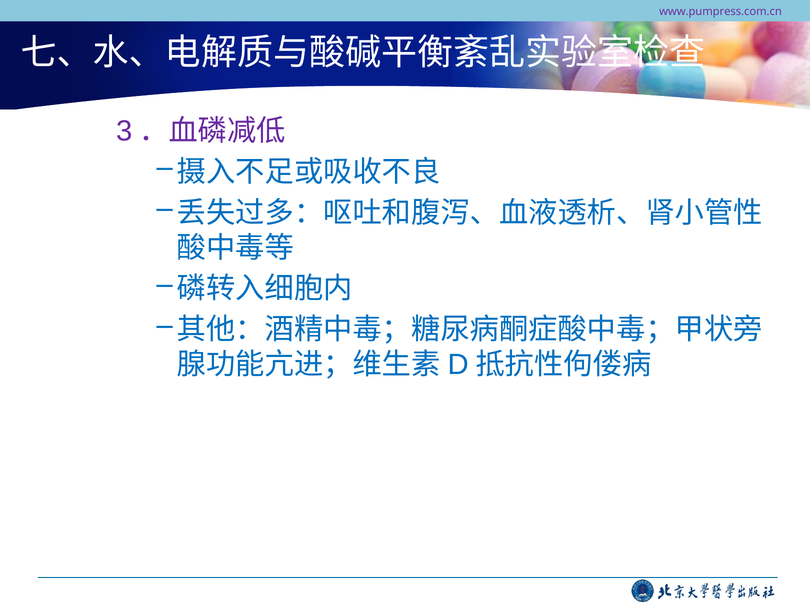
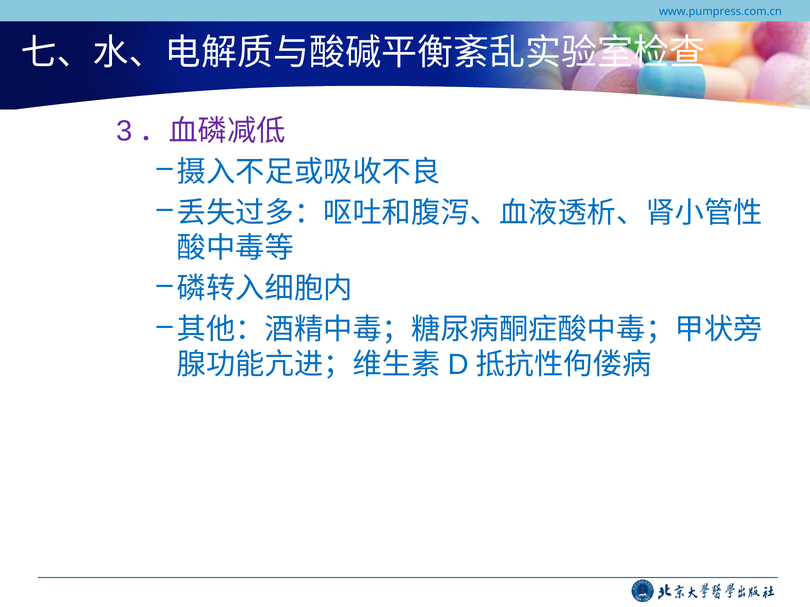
www.pumpress.com.cn colour: purple -> blue
